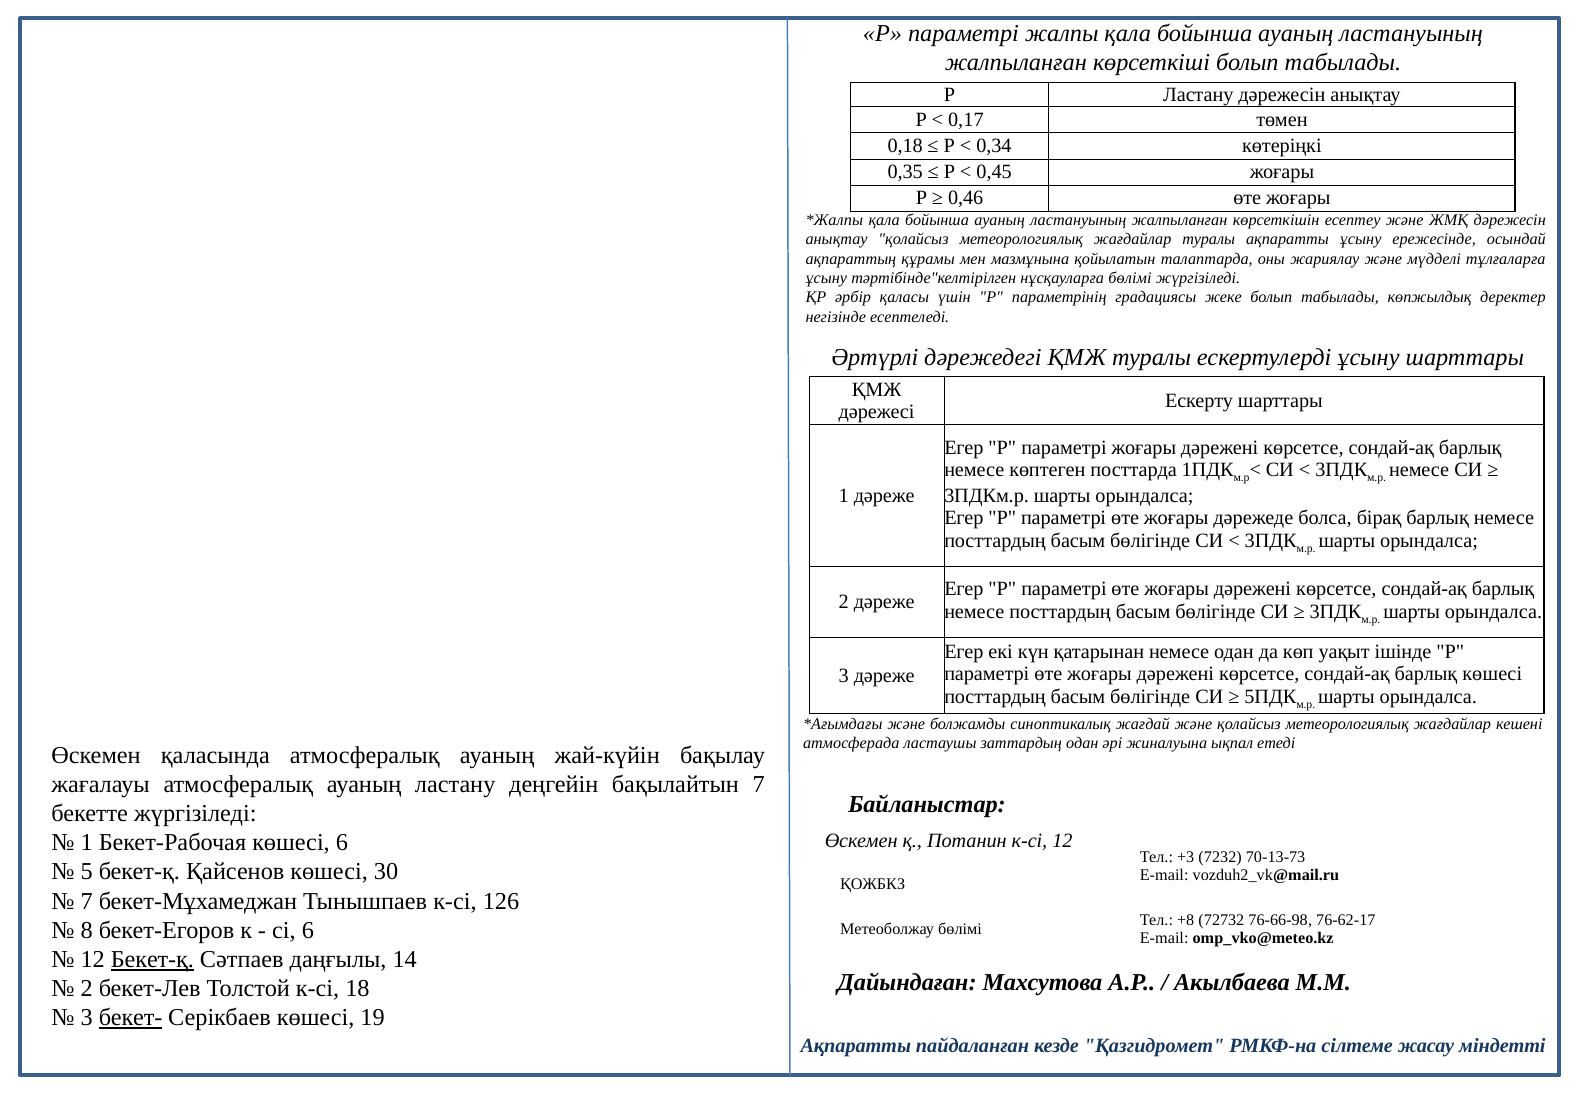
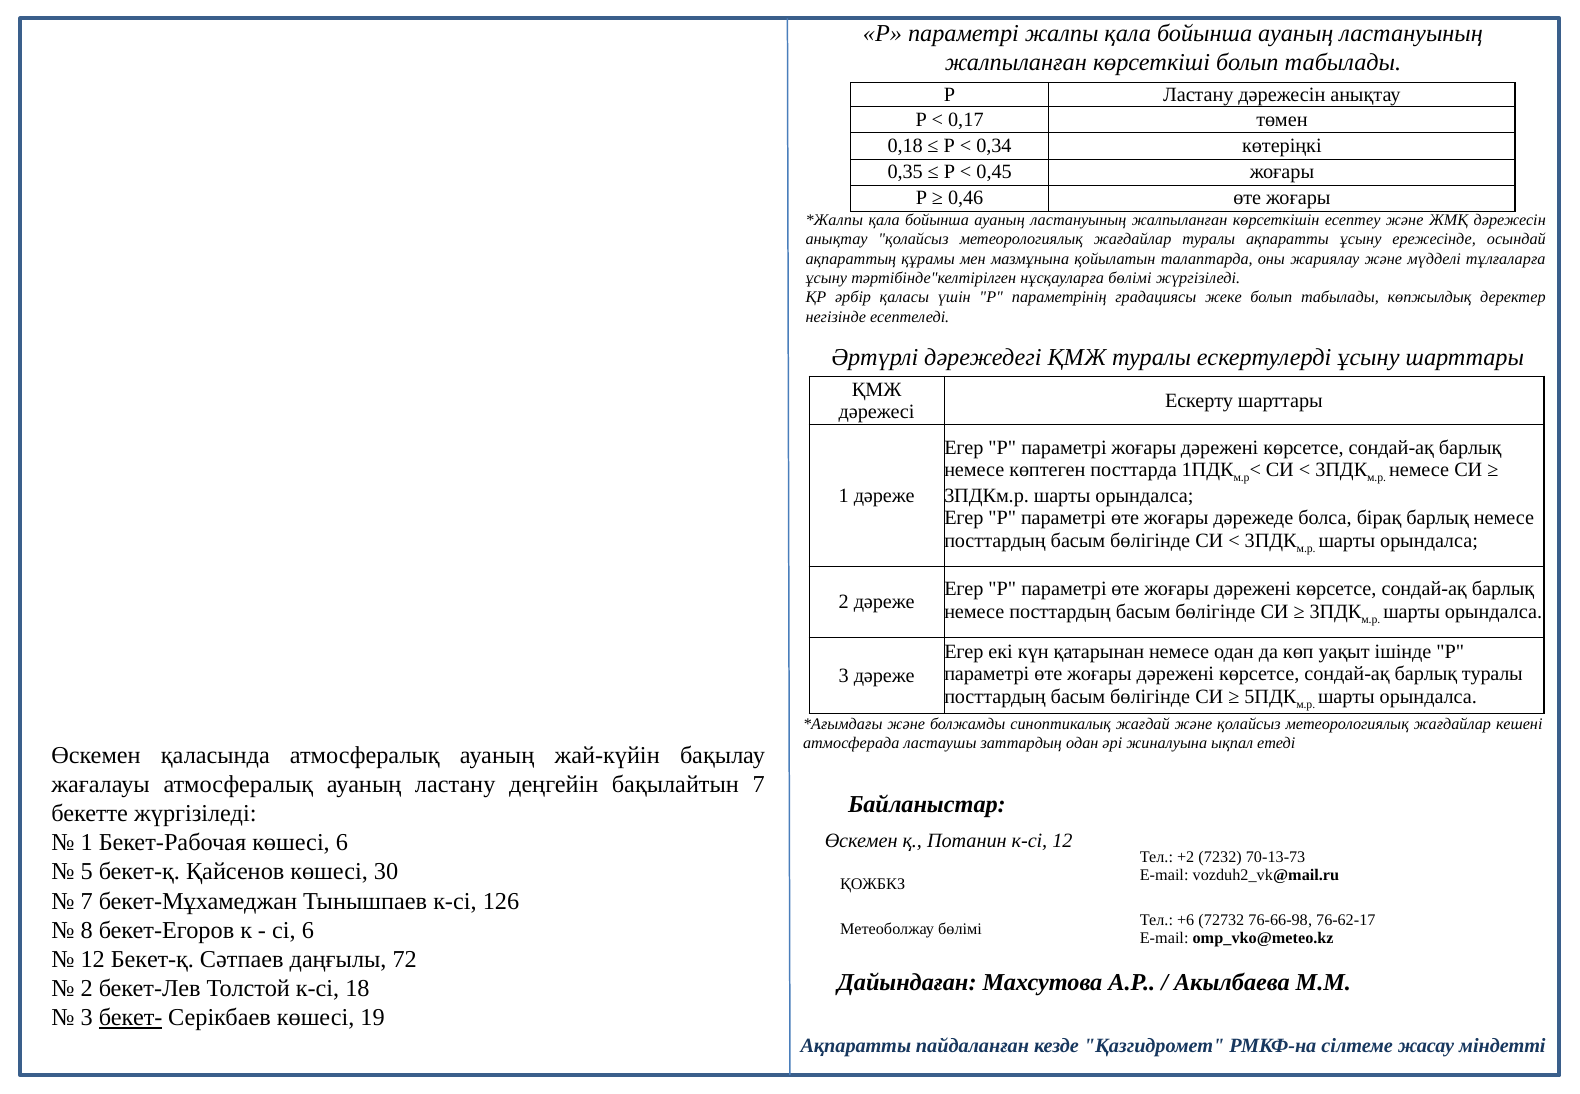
барлық көшесі: көшесі -> туралы
+3: +3 -> +2
+8: +8 -> +6
Бекет-қ at (152, 959) underline: present -> none
14: 14 -> 72
